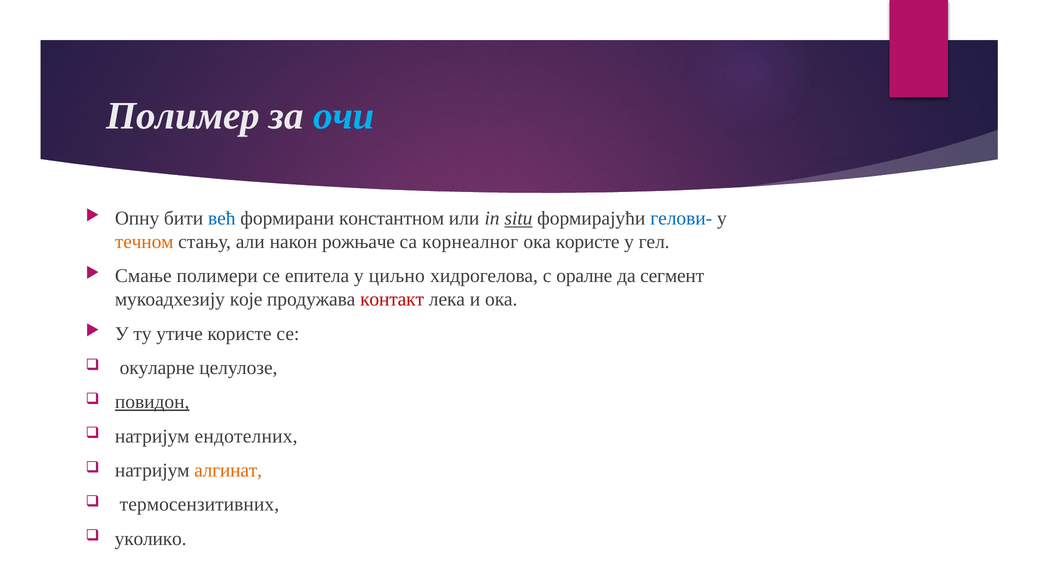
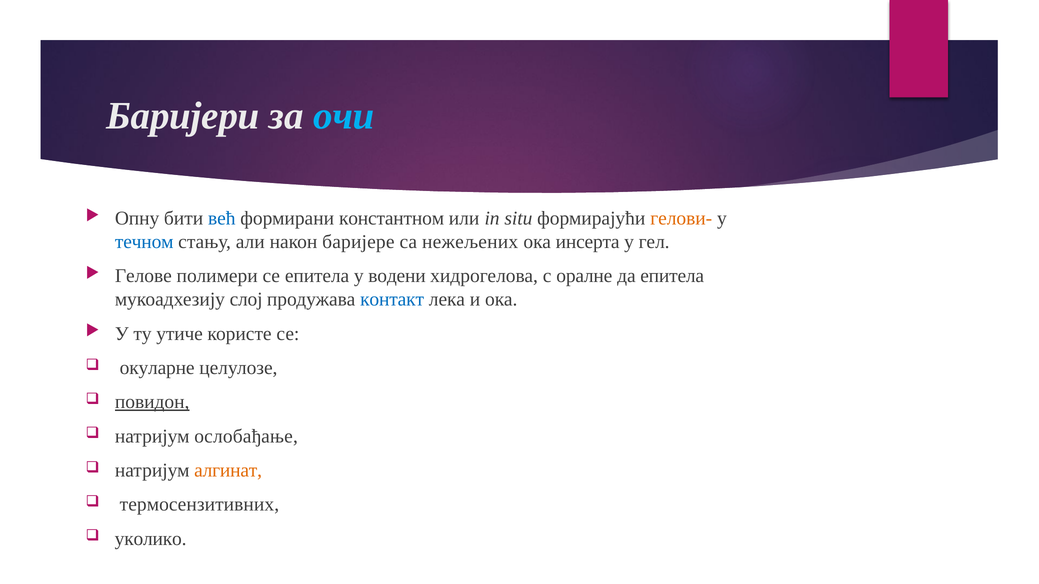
Полимер: Полимер -> Баријери
situ underline: present -> none
гелови- colour: blue -> orange
течном colour: orange -> blue
рожњаче: рожњаче -> баријере
корнеалног: корнеалног -> нежељених
ока користе: користе -> инсерта
Смање: Смање -> Гелове
циљно: циљно -> водени
да сегмент: сегмент -> епитела
које: које -> слој
контакт colour: red -> blue
ендотелних: ендотелних -> ослобађање
